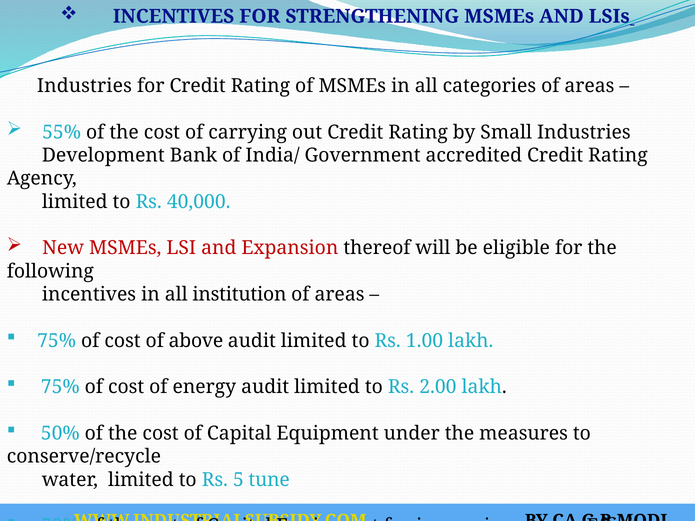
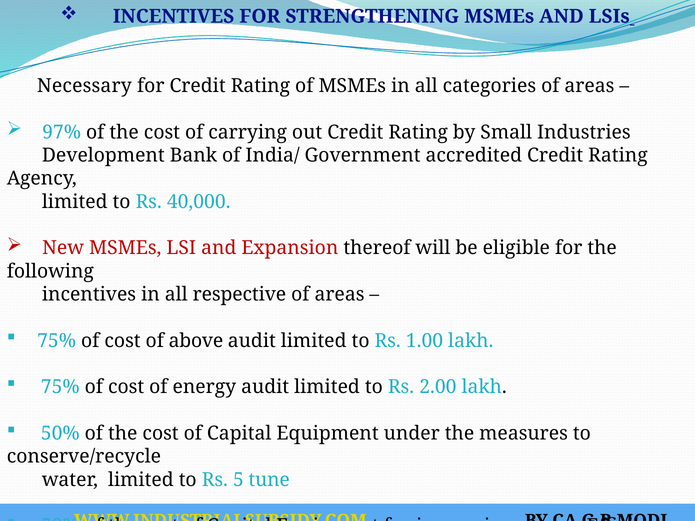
Industries at (84, 86): Industries -> Necessary
55%: 55% -> 97%
institution: institution -> respective
